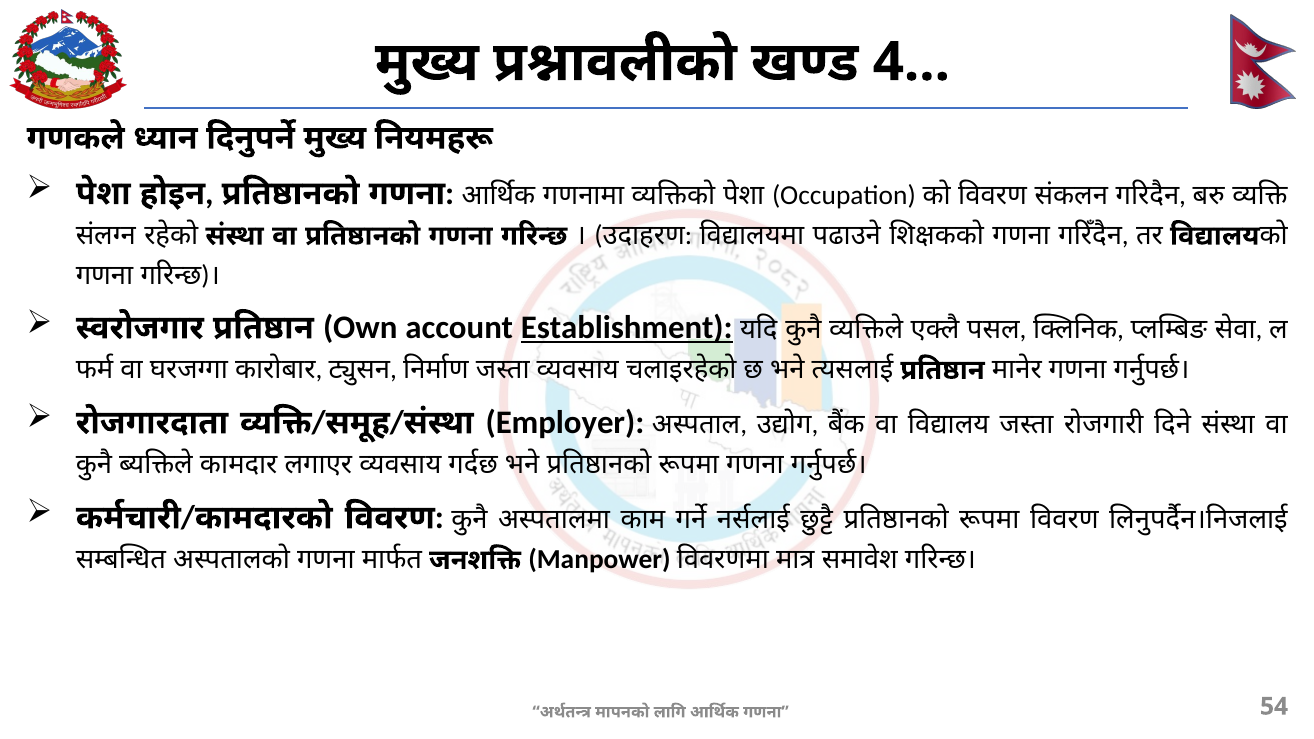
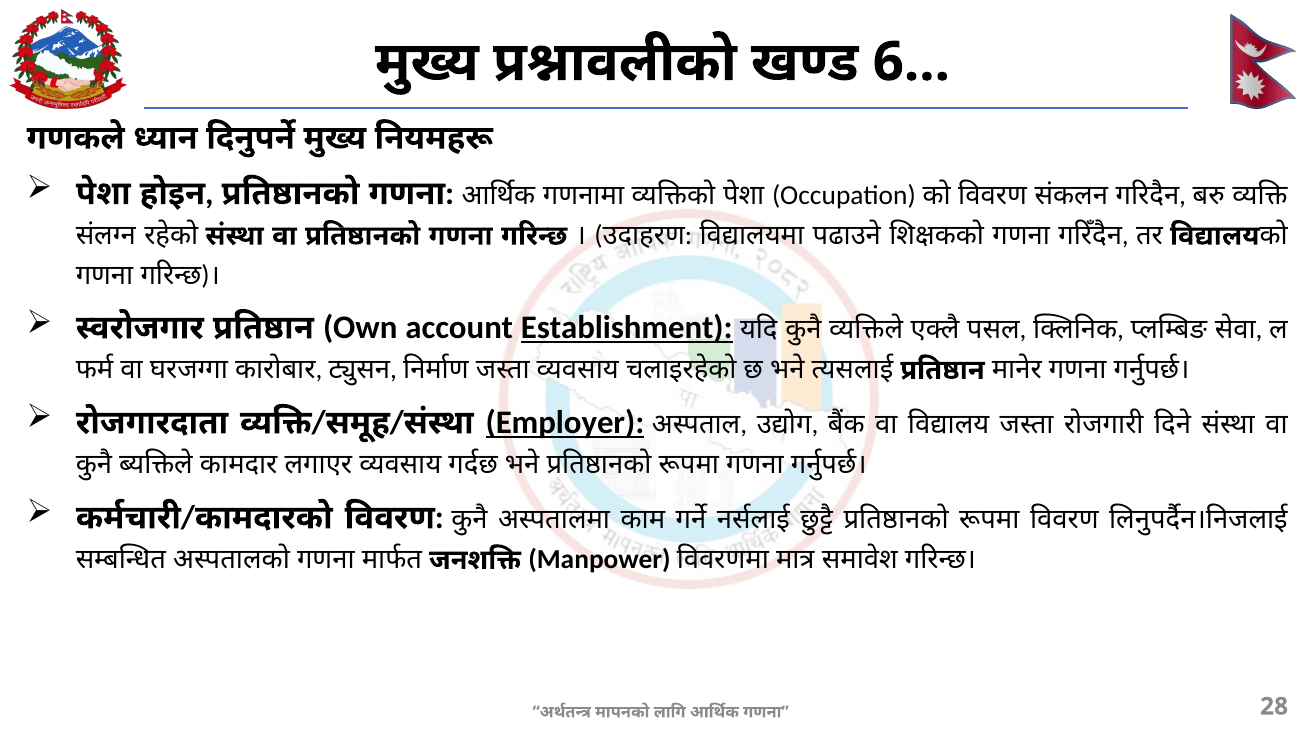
4: 4 -> 6
Employer underline: none -> present
54: 54 -> 28
